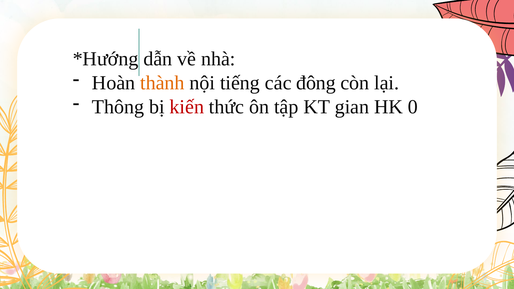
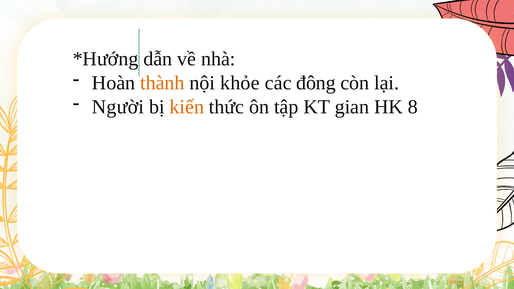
tiếng: tiếng -> khỏe
Thông: Thông -> Người
kiến colour: red -> orange
0: 0 -> 8
